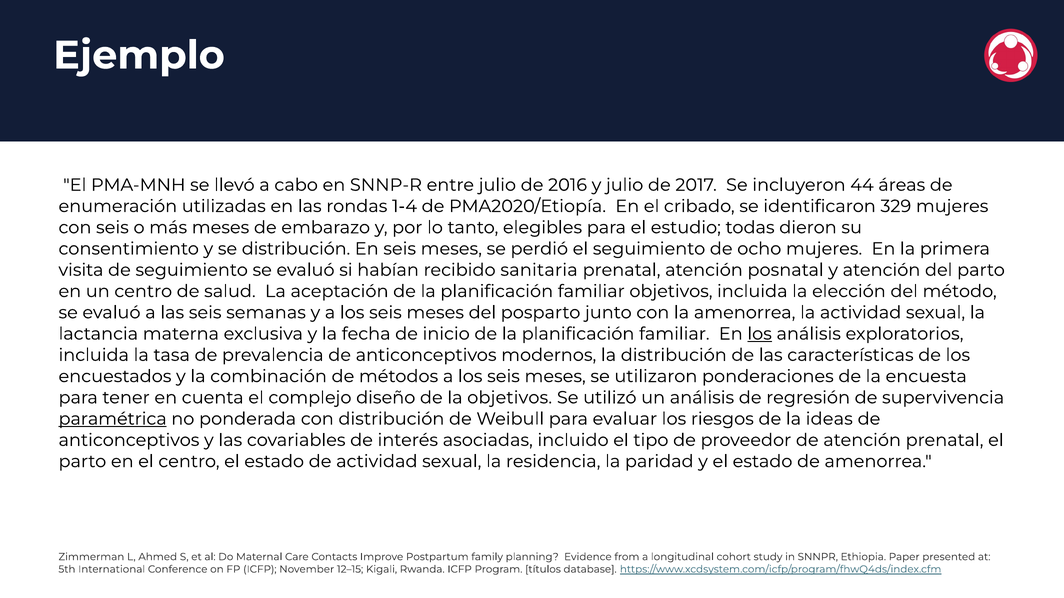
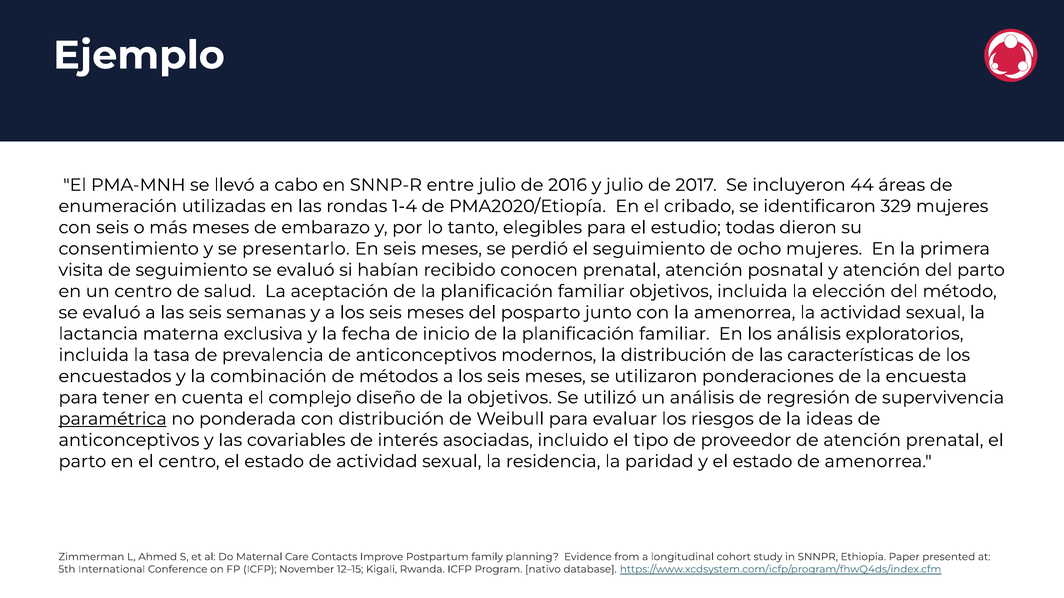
se distribución: distribución -> presentarlo
sanitaria: sanitaria -> conocen
los at (760, 334) underline: present -> none
títulos: títulos -> nativo
